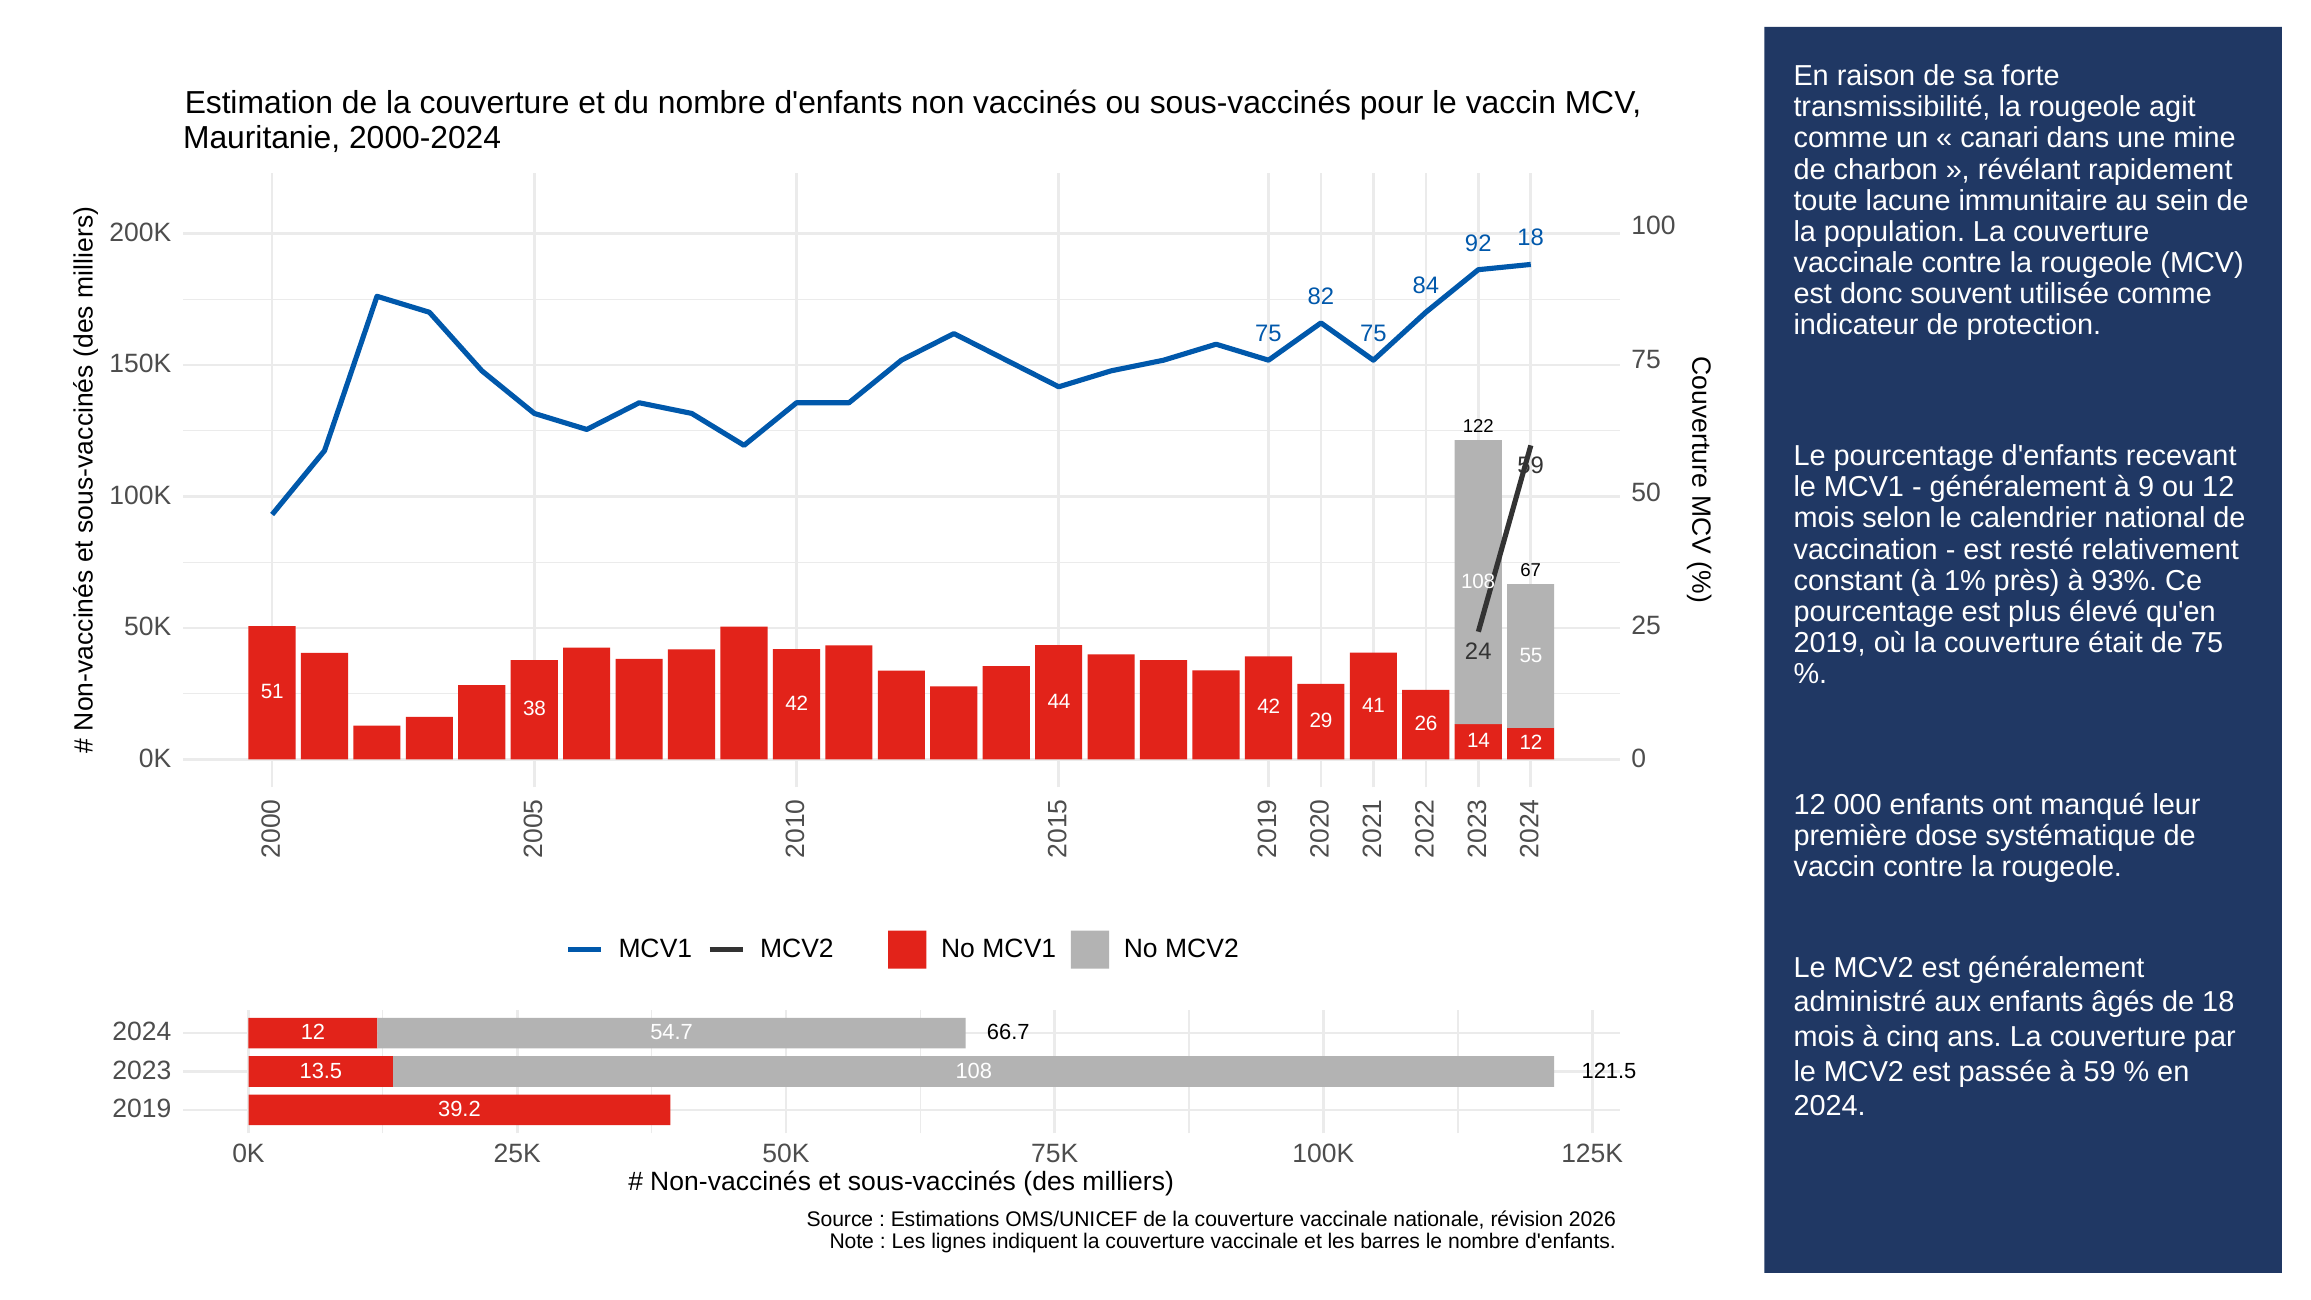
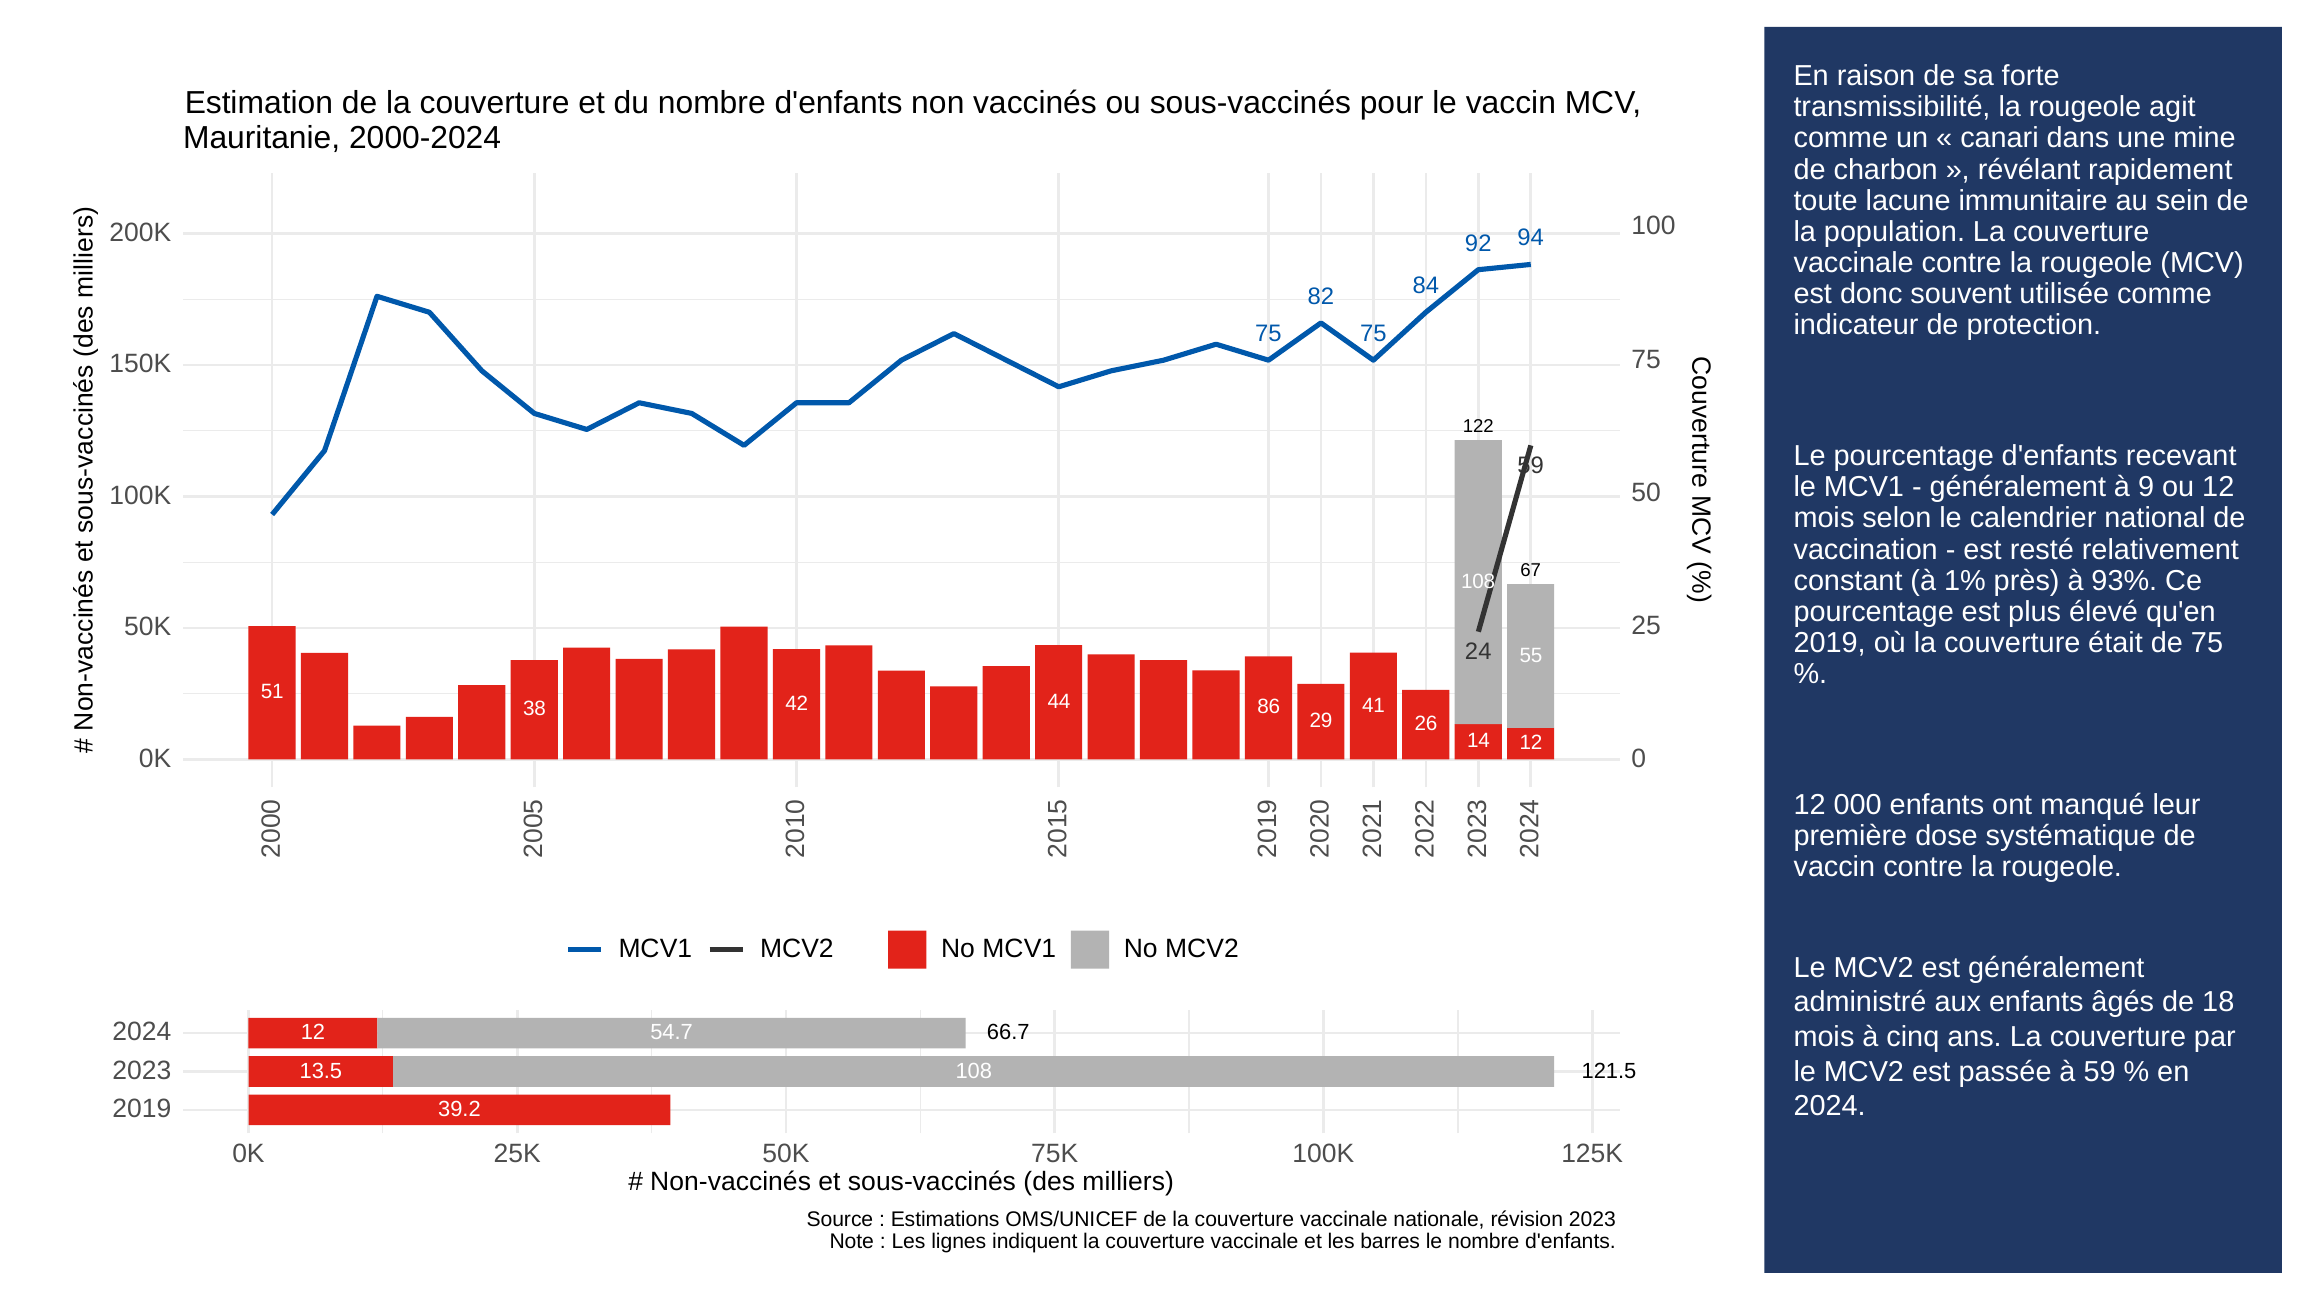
92 18: 18 -> 94
44 42: 42 -> 86
révision 2026: 2026 -> 2023
